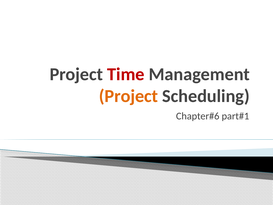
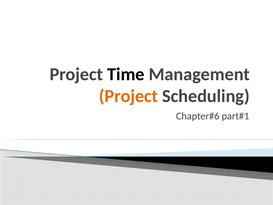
Time colour: red -> black
